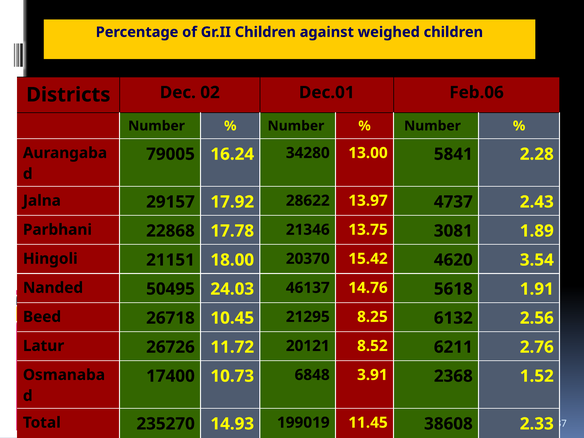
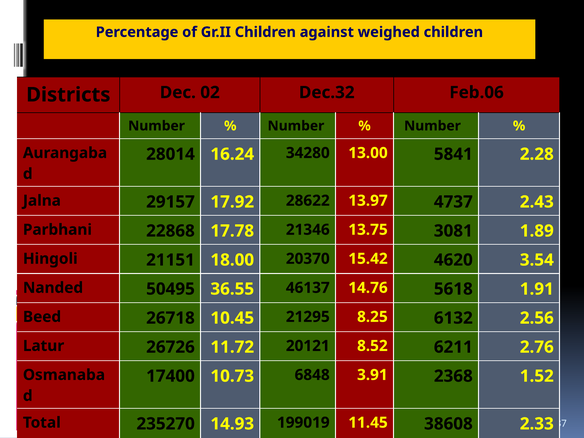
Dec.01: Dec.01 -> Dec.32
79005: 79005 -> 28014
24.03: 24.03 -> 36.55
